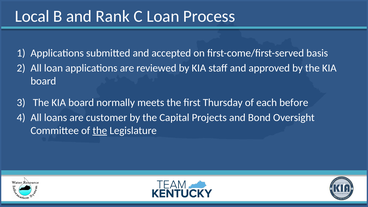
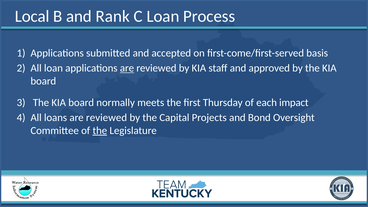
are at (127, 68) underline: none -> present
before: before -> impact
loans are customer: customer -> reviewed
